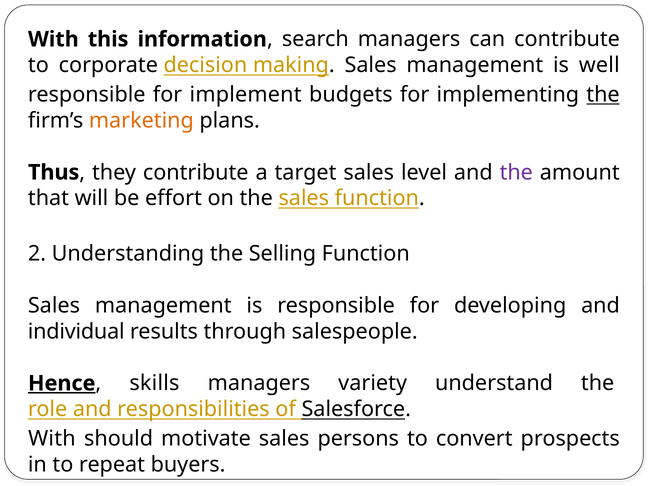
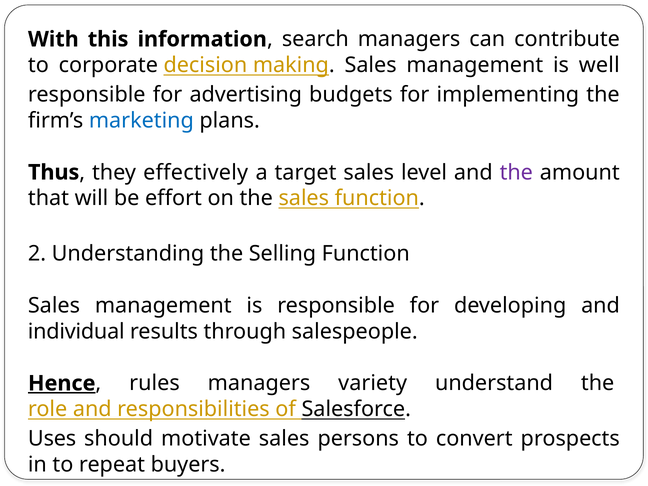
implement: implement -> advertising
the at (603, 95) underline: present -> none
marketing colour: orange -> blue
they contribute: contribute -> effectively
skills: skills -> rules
With at (52, 439): With -> Uses
